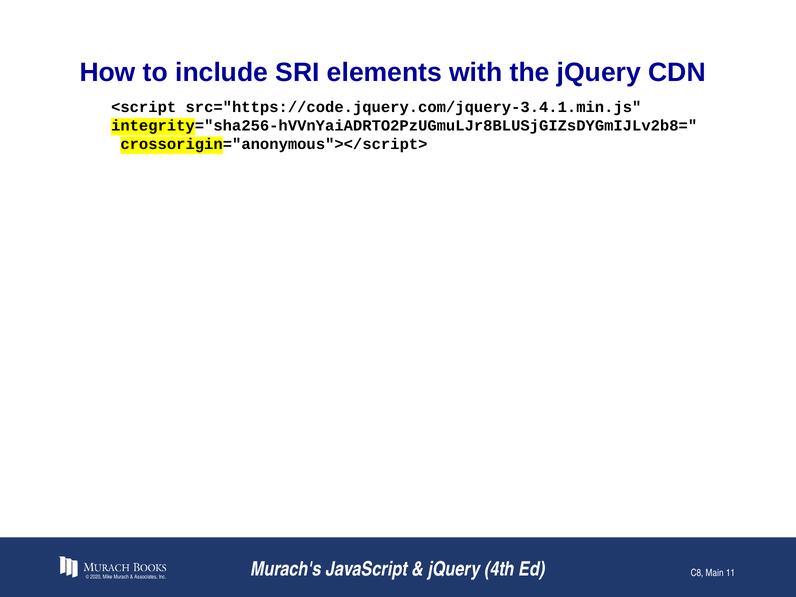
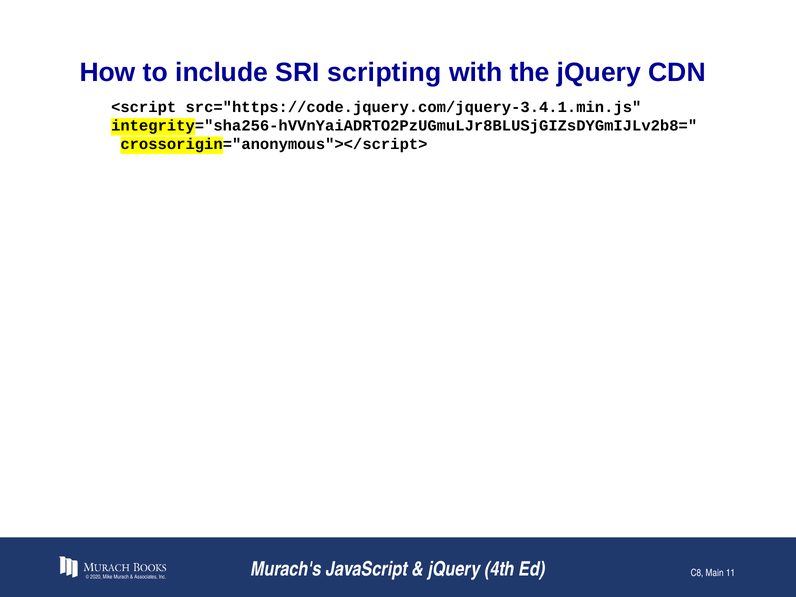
elements: elements -> scripting
